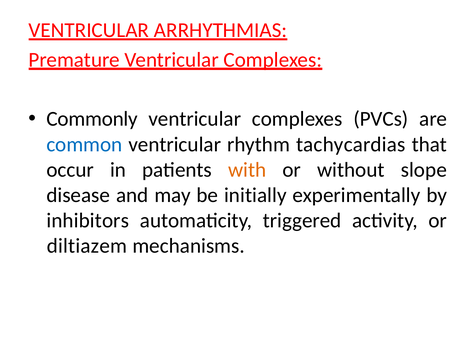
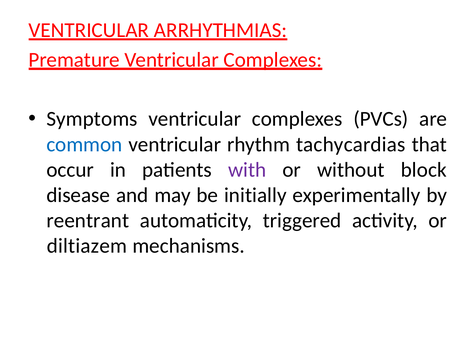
Commonly: Commonly -> Symptoms
with colour: orange -> purple
slope: slope -> block
inhibitors: inhibitors -> reentrant
